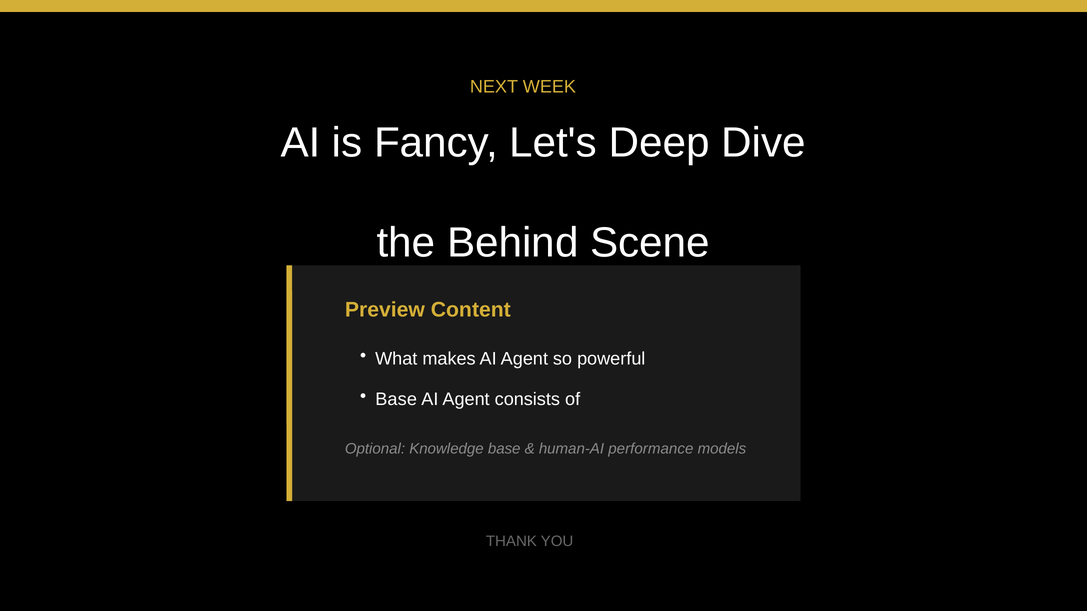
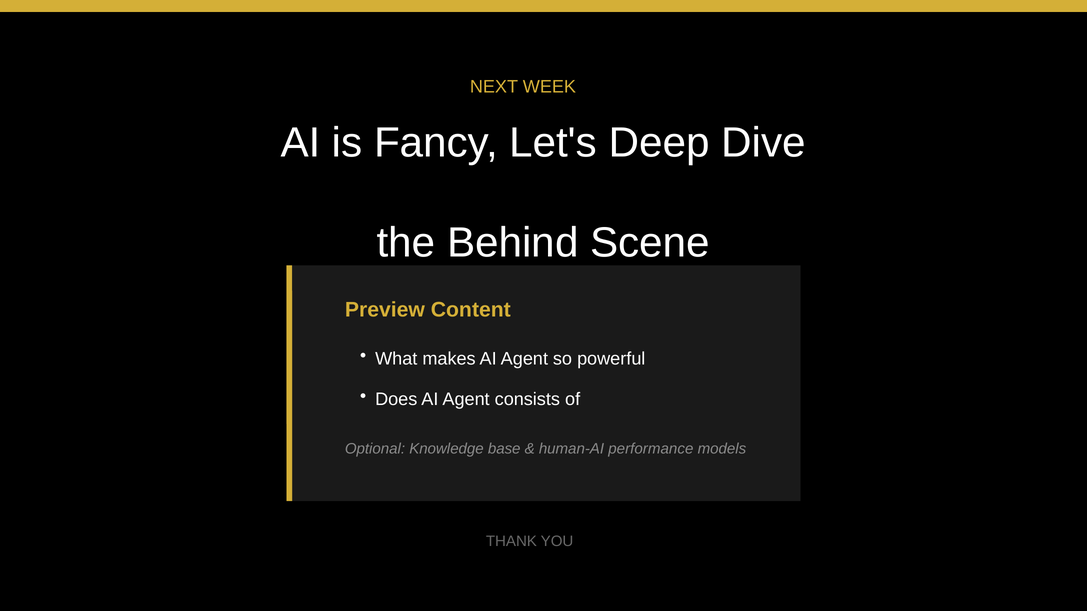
Base at (396, 399): Base -> Does
